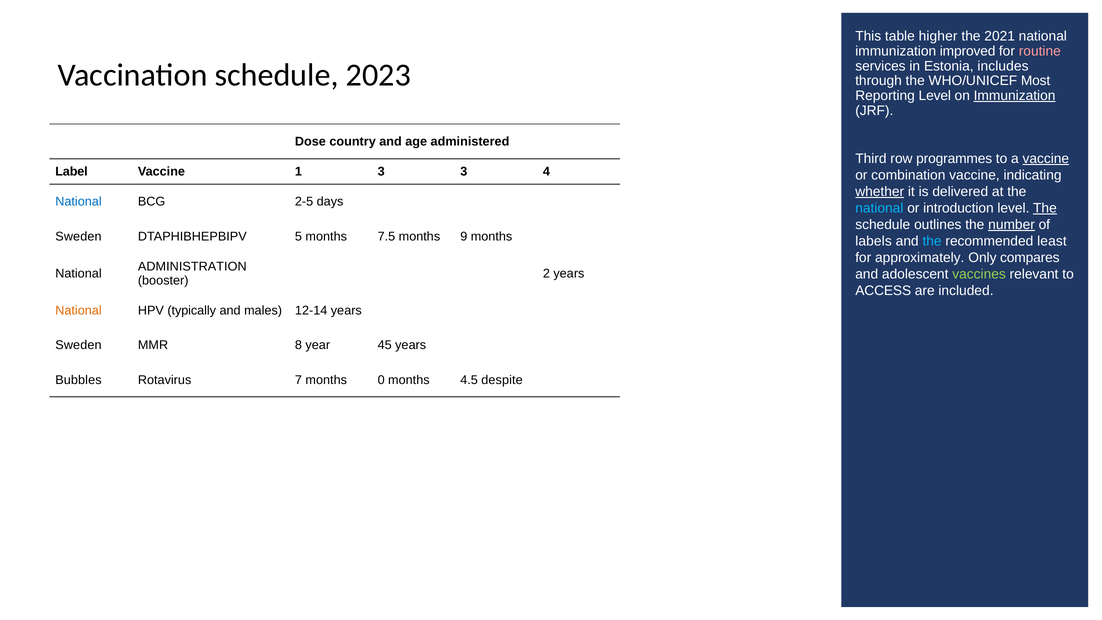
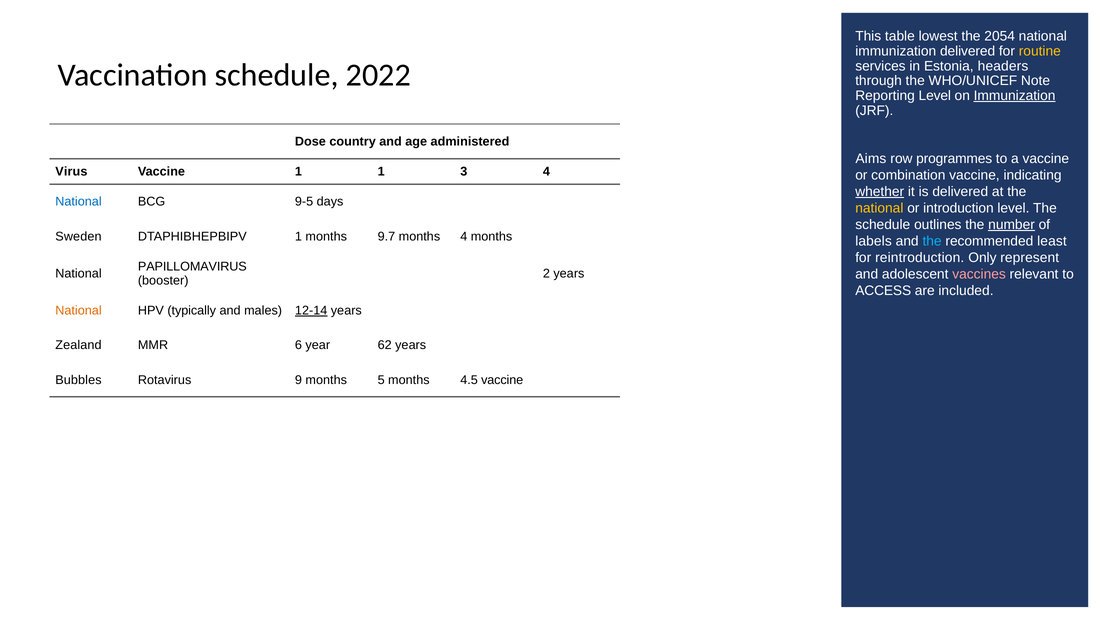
higher: higher -> lowest
2021: 2021 -> 2054
immunization improved: improved -> delivered
routine colour: pink -> yellow
includes: includes -> headers
2023: 2023 -> 2022
Most: Most -> Note
Third: Third -> Aims
vaccine at (1046, 158) underline: present -> none
Label: Label -> Virus
1 3: 3 -> 1
2-5: 2-5 -> 9-5
national at (879, 208) colour: light blue -> yellow
The at (1045, 208) underline: present -> none
DTAPHIBHEPBIPV 5: 5 -> 1
7.5: 7.5 -> 9.7
months 9: 9 -> 4
approximately: approximately -> reintroduction
compares: compares -> represent
ADMINISTRATION: ADMINISTRATION -> PAPILLOMAVIRUS
vaccines colour: light green -> pink
12-14 underline: none -> present
Sweden at (78, 345): Sweden -> Zealand
8: 8 -> 6
45: 45 -> 62
7: 7 -> 9
0: 0 -> 5
4.5 despite: despite -> vaccine
